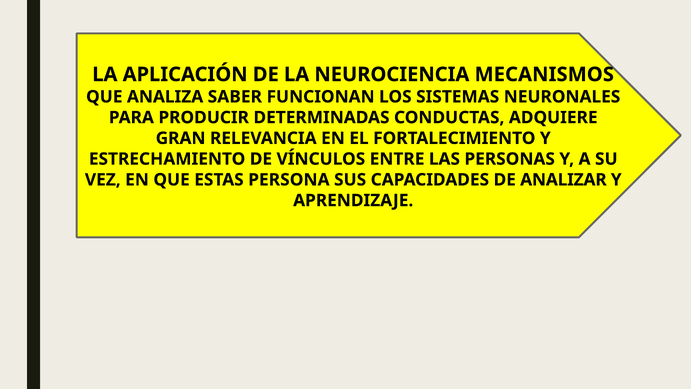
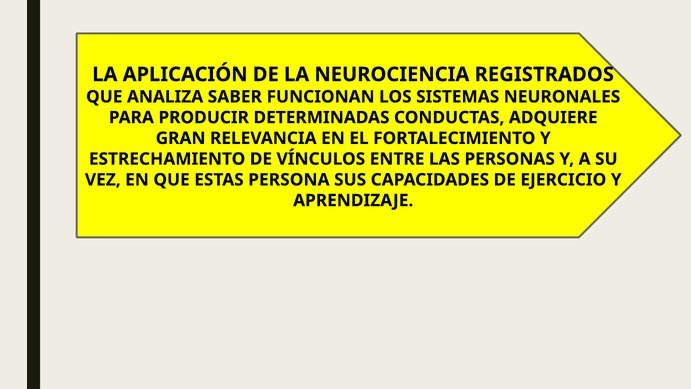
MECANISMOS: MECANISMOS -> REGISTRADOS
ANALIZAR: ANALIZAR -> EJERCICIO
